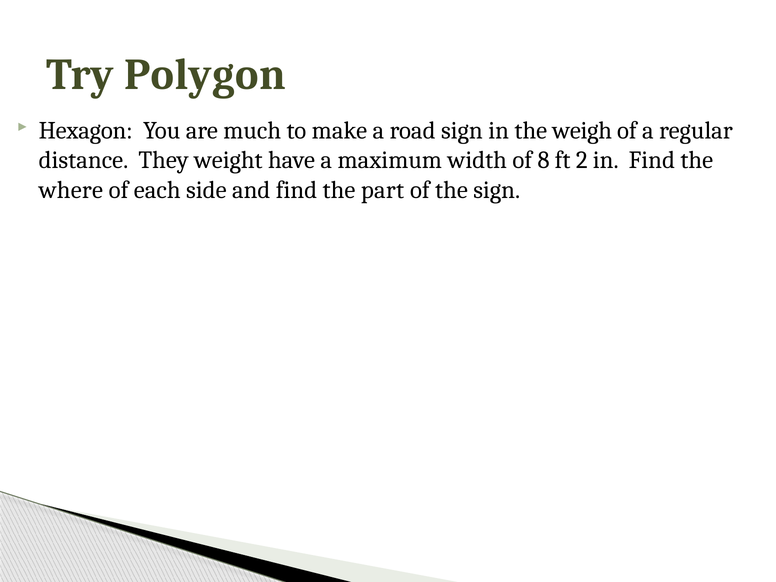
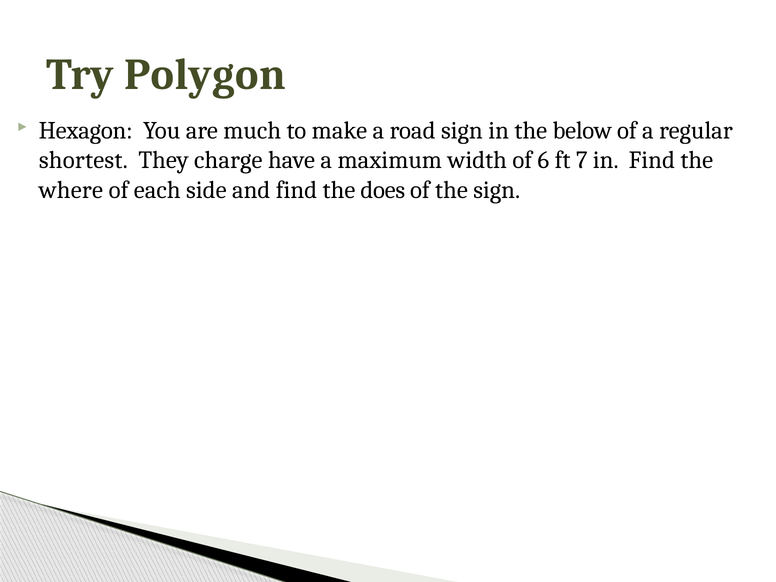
weigh: weigh -> below
distance: distance -> shortest
weight: weight -> charge
8: 8 -> 6
2: 2 -> 7
part: part -> does
